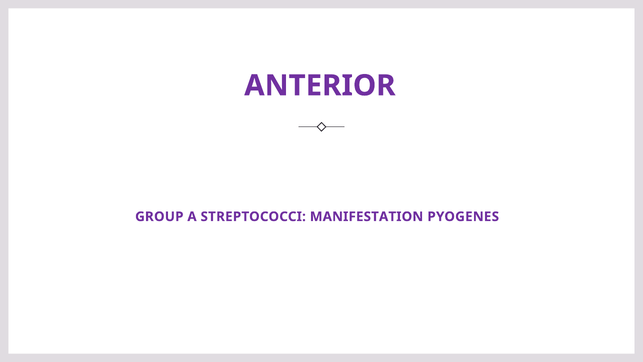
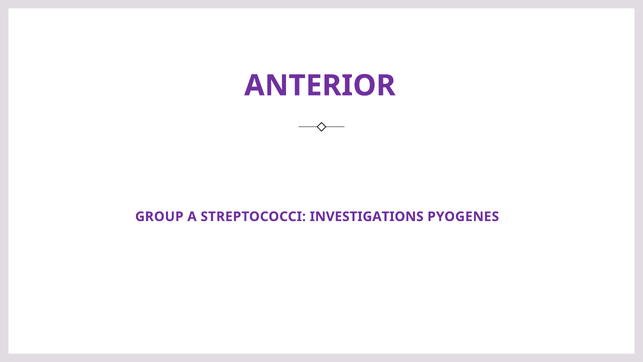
MANIFESTATION: MANIFESTATION -> INVESTIGATIONS
